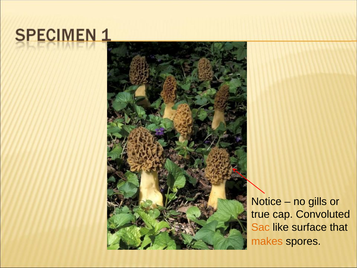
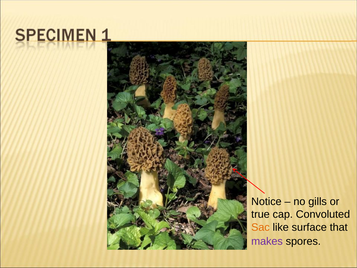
makes colour: orange -> purple
